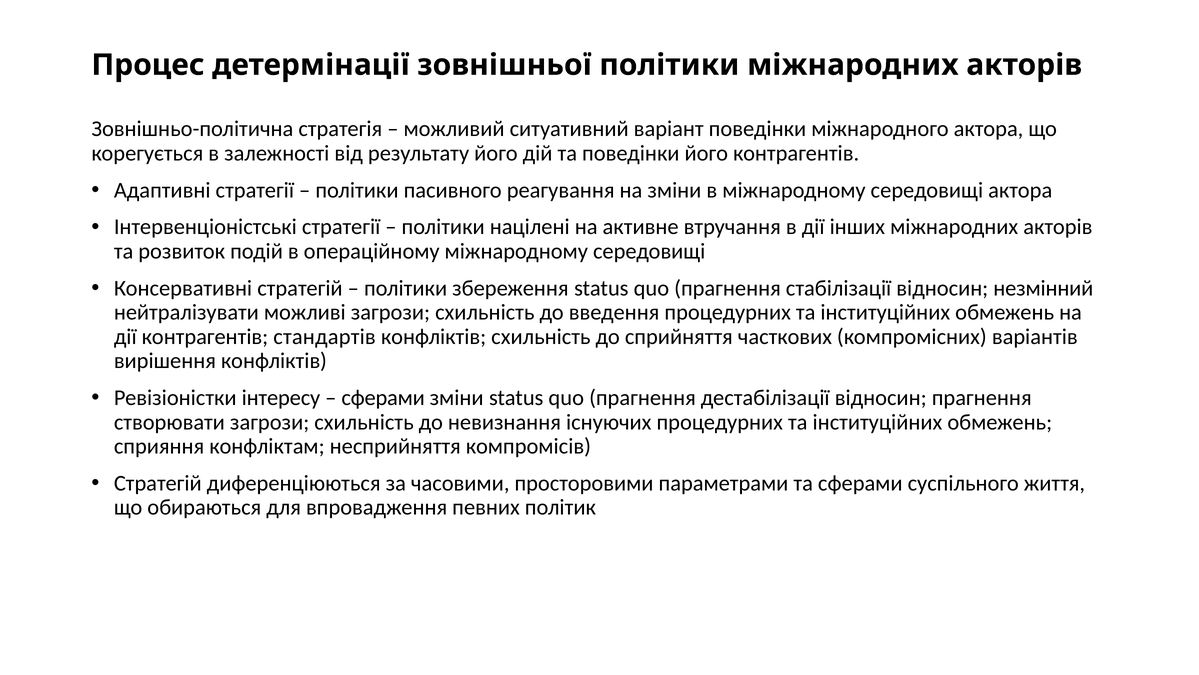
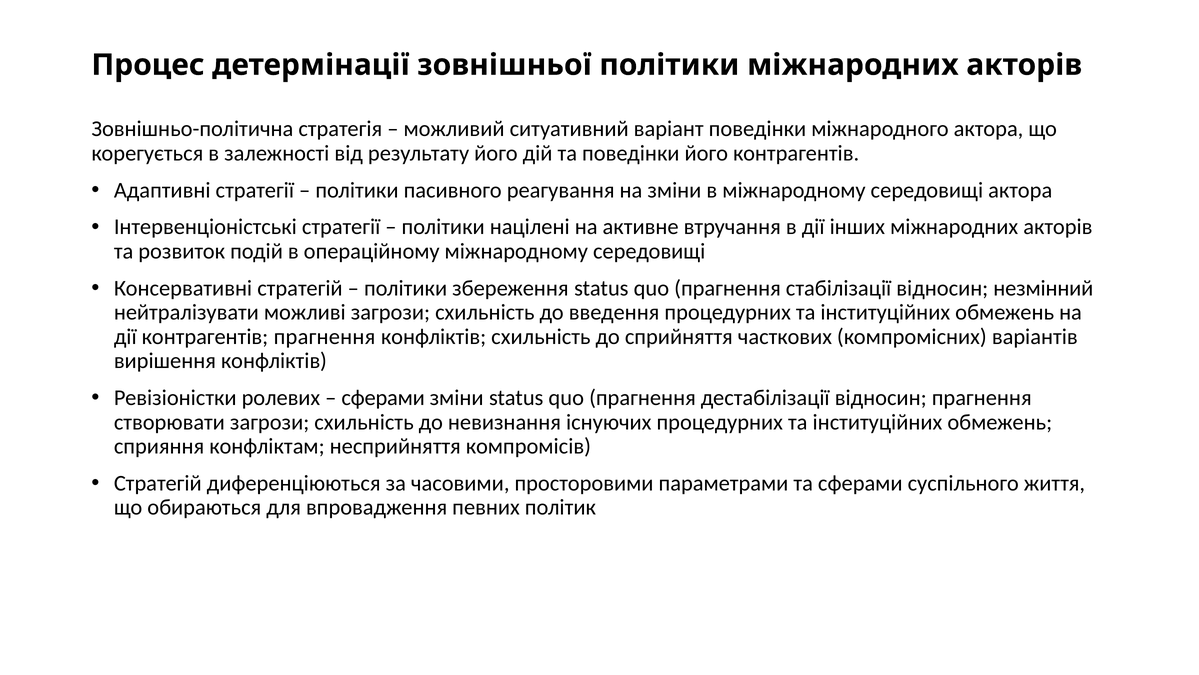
контрагентів стандартів: стандартів -> прагнення
інтересу: інтересу -> ролевих
